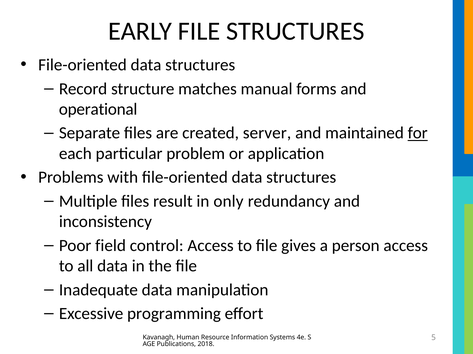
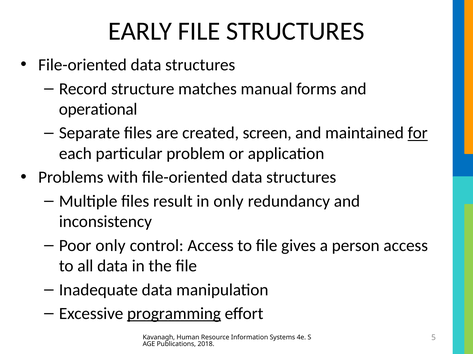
server: server -> screen
Poor field: field -> only
programming underline: none -> present
